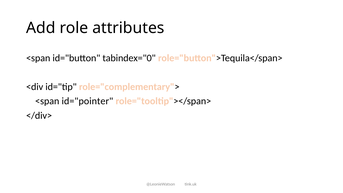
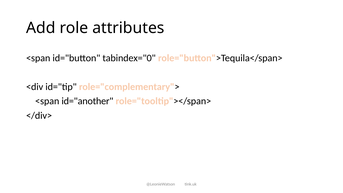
id="pointer: id="pointer -> id="another
